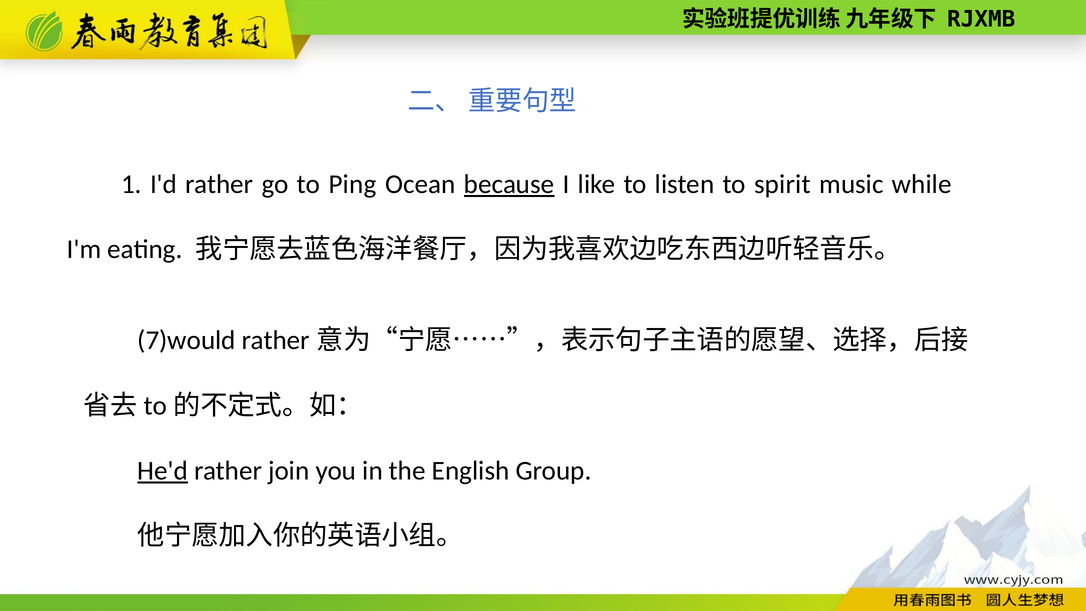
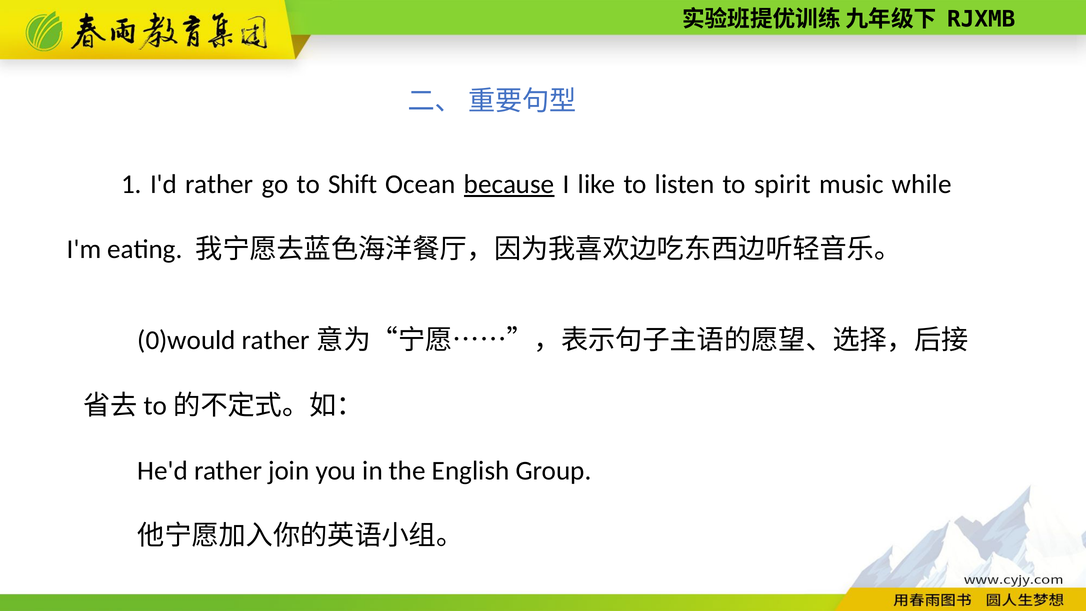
Ping: Ping -> Shift
7)would: 7)would -> 0)would
He'd underline: present -> none
